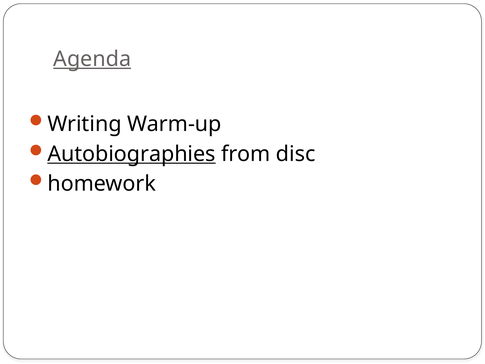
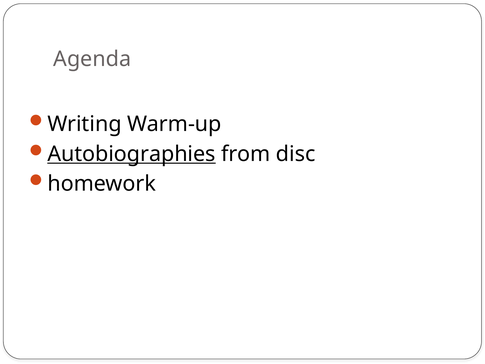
Agenda underline: present -> none
